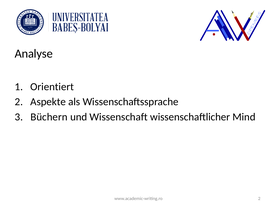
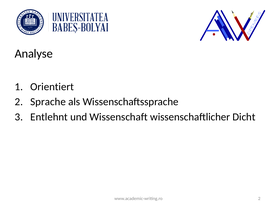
Aspekte: Aspekte -> Sprache
Büchern: Büchern -> Entlehnt
Mind: Mind -> Dicht
